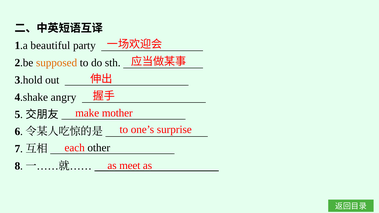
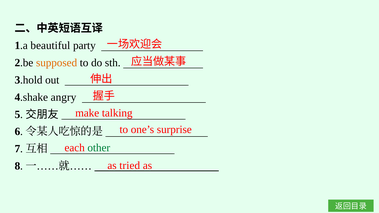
mother: mother -> talking
other colour: black -> green
meet: meet -> tried
